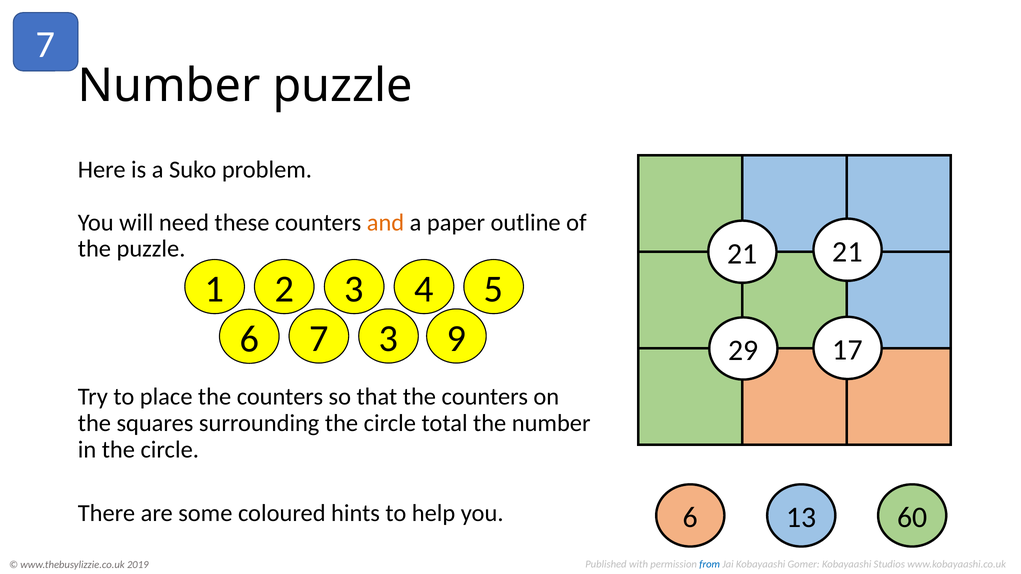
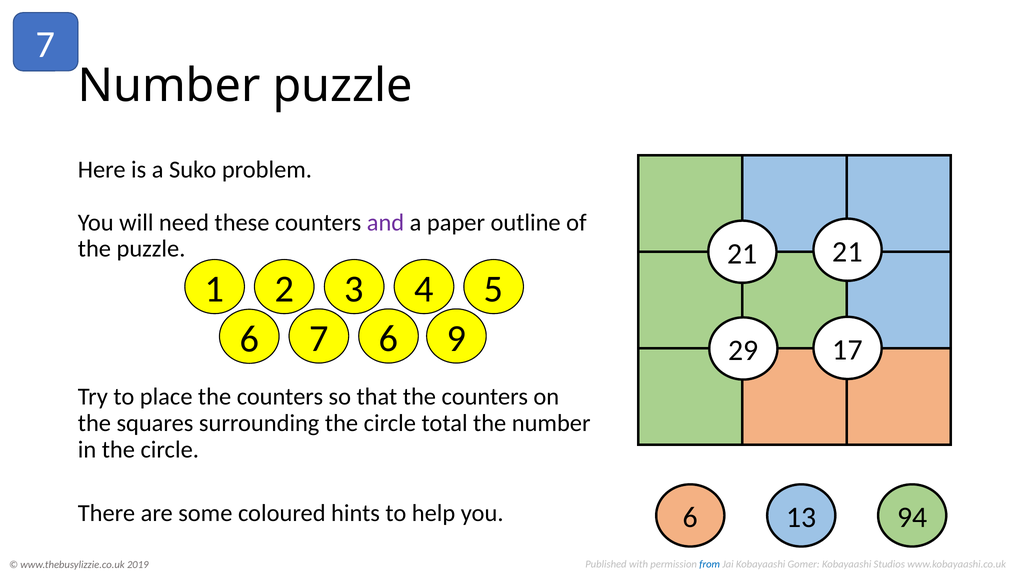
and colour: orange -> purple
7 3: 3 -> 6
60: 60 -> 94
